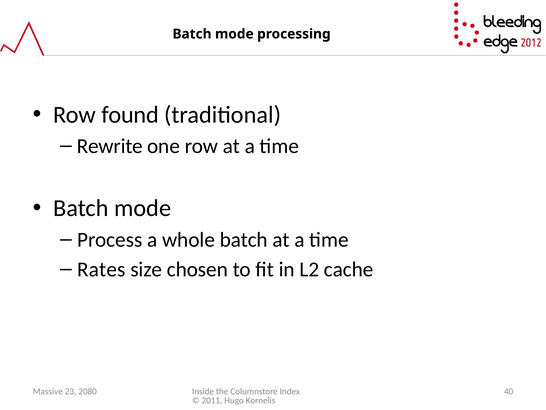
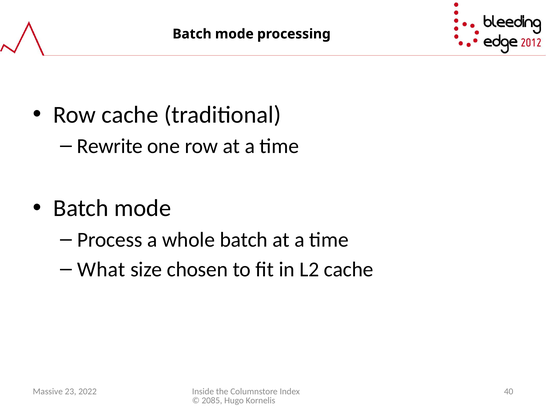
Row found: found -> cache
Rates: Rates -> What
2080: 2080 -> 2022
2011: 2011 -> 2085
